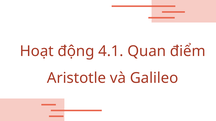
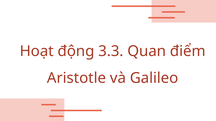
4.1: 4.1 -> 3.3
